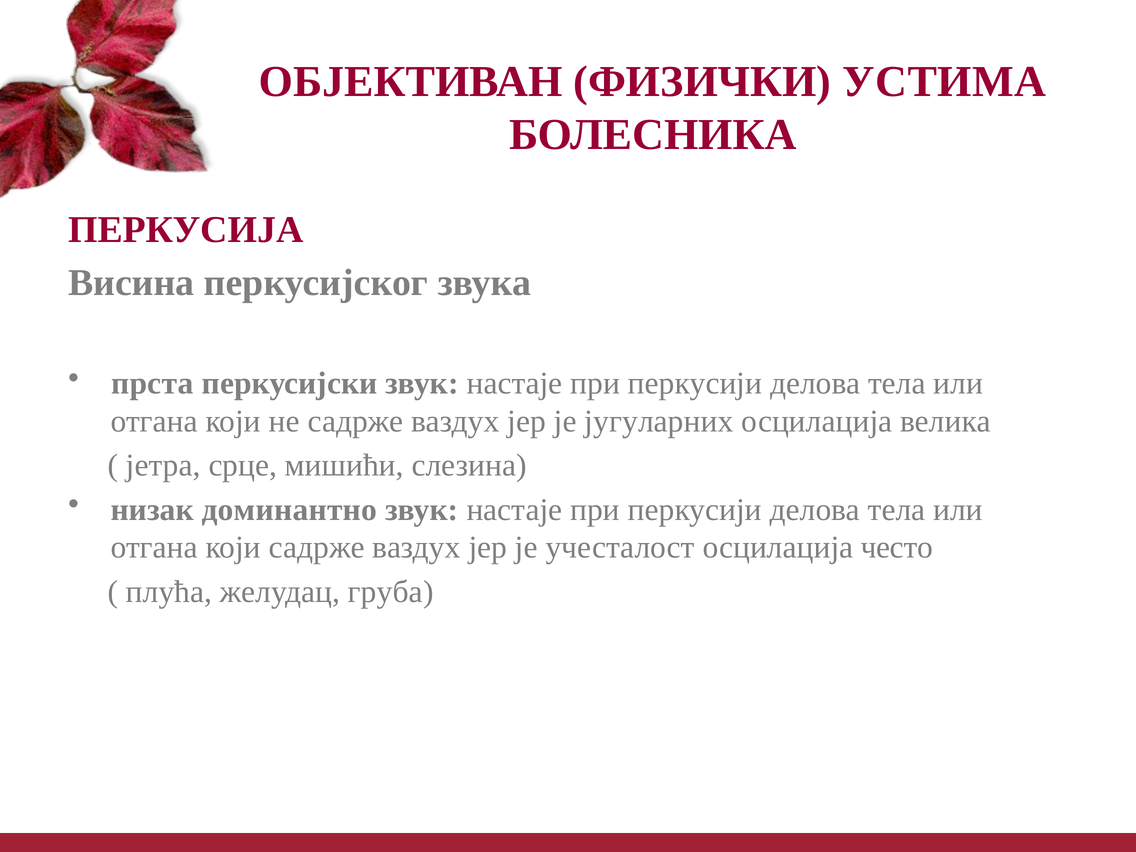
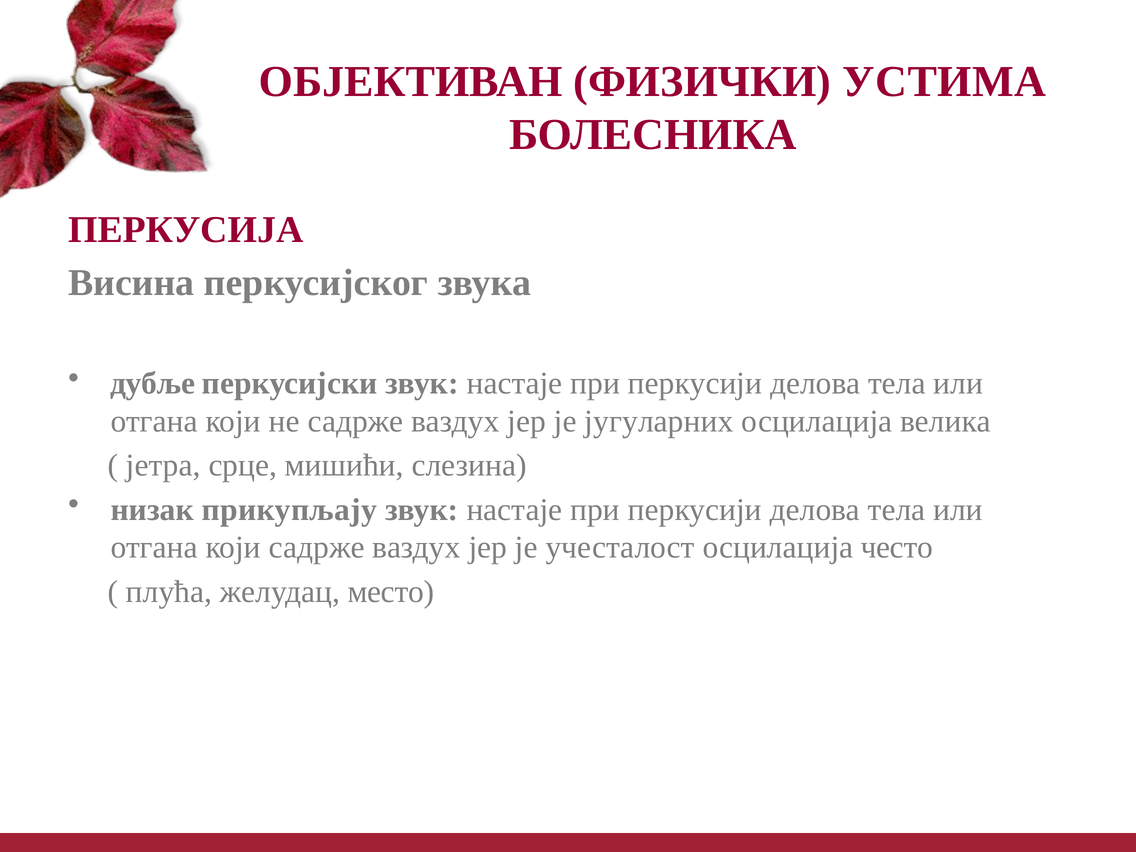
прста: прста -> дубље
доминантно: доминантно -> прикупљају
груба: груба -> место
